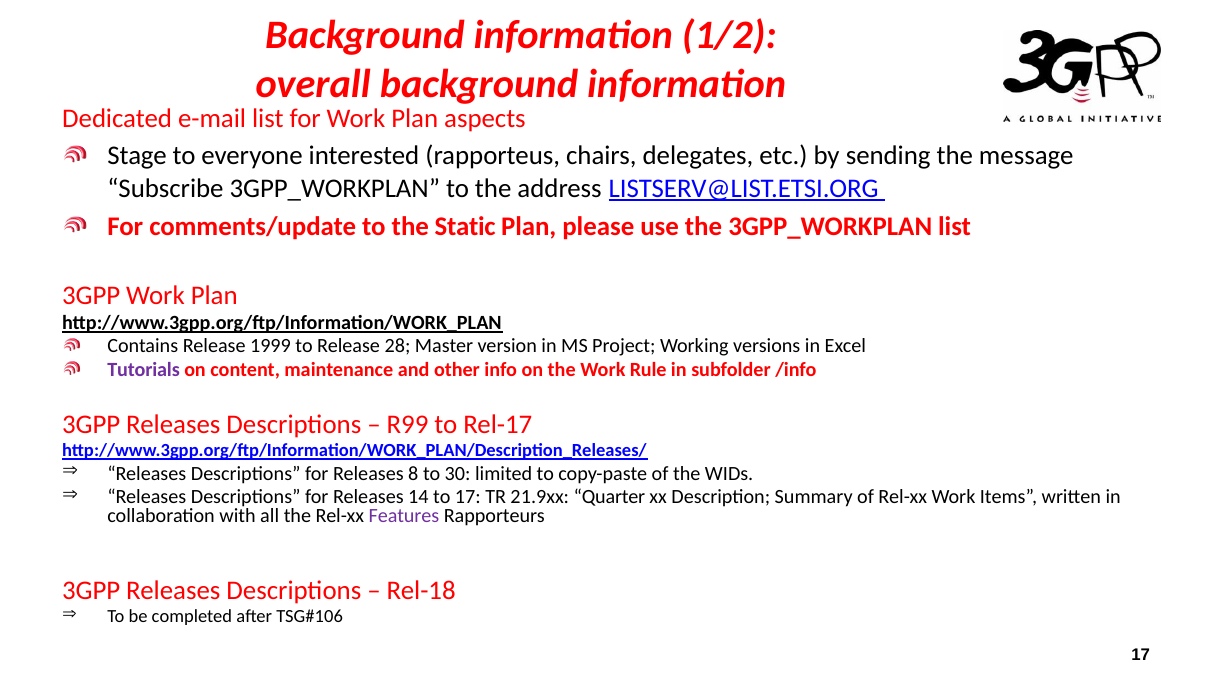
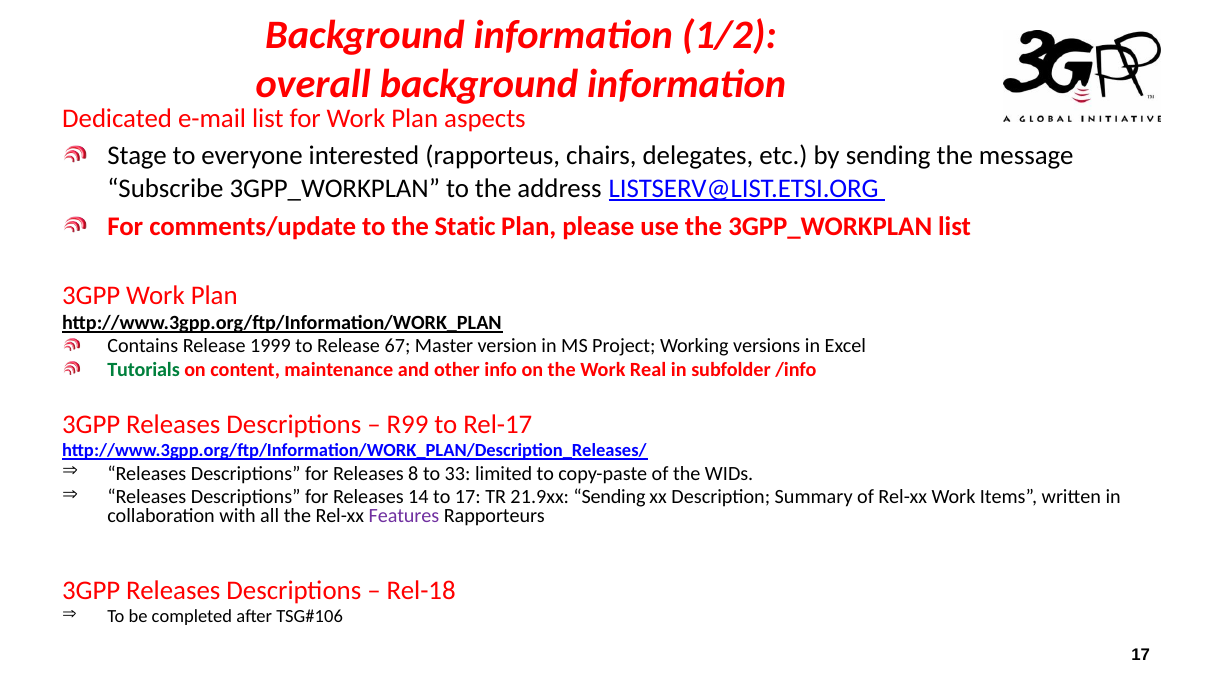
28: 28 -> 67
Tutorials colour: purple -> green
Rule: Rule -> Real
30: 30 -> 33
21.9xx Quarter: Quarter -> Sending
